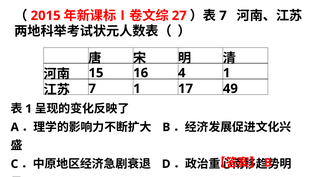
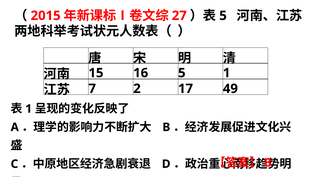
7 at (223, 16): 7 -> 5
16 4: 4 -> 5
7 1: 1 -> 2
